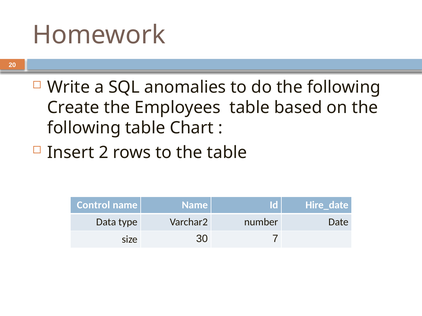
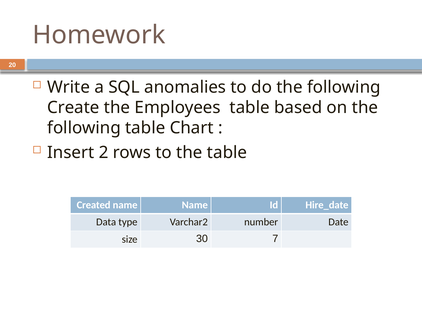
Control: Control -> Created
